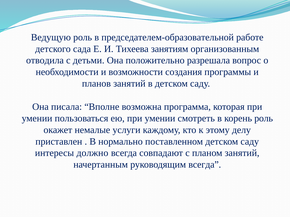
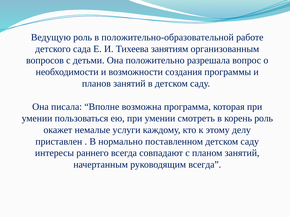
председателем-образовательной: председателем-образовательной -> положительно-образовательной
отводила: отводила -> вопросов
должно: должно -> раннего
